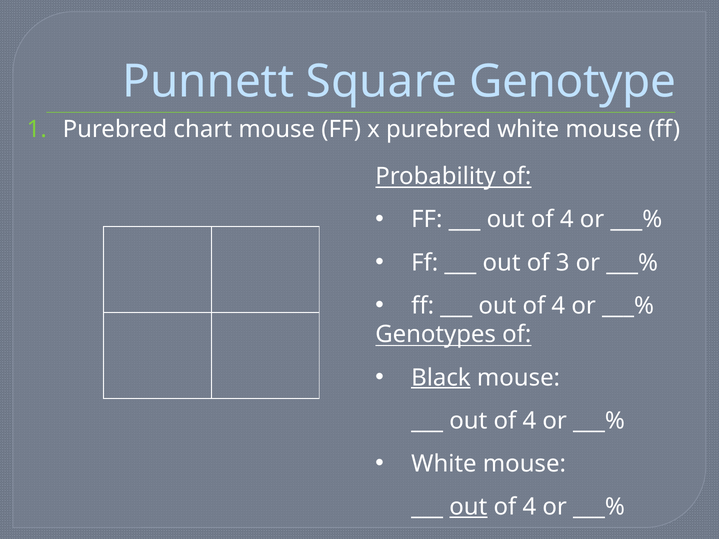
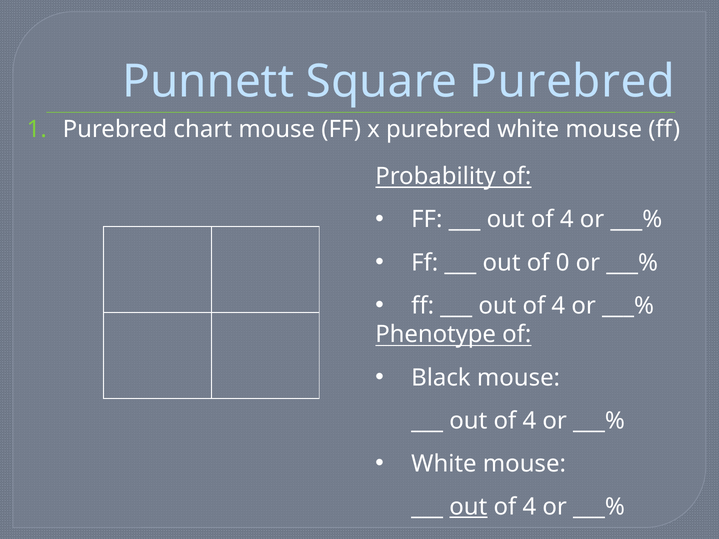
Square Genotype: Genotype -> Purebred
3: 3 -> 0
Genotypes: Genotypes -> Phenotype
Black underline: present -> none
